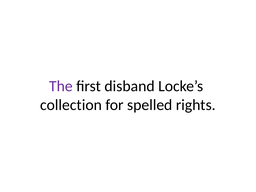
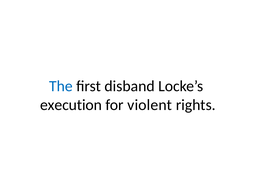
The colour: purple -> blue
collection: collection -> execution
spelled: spelled -> violent
